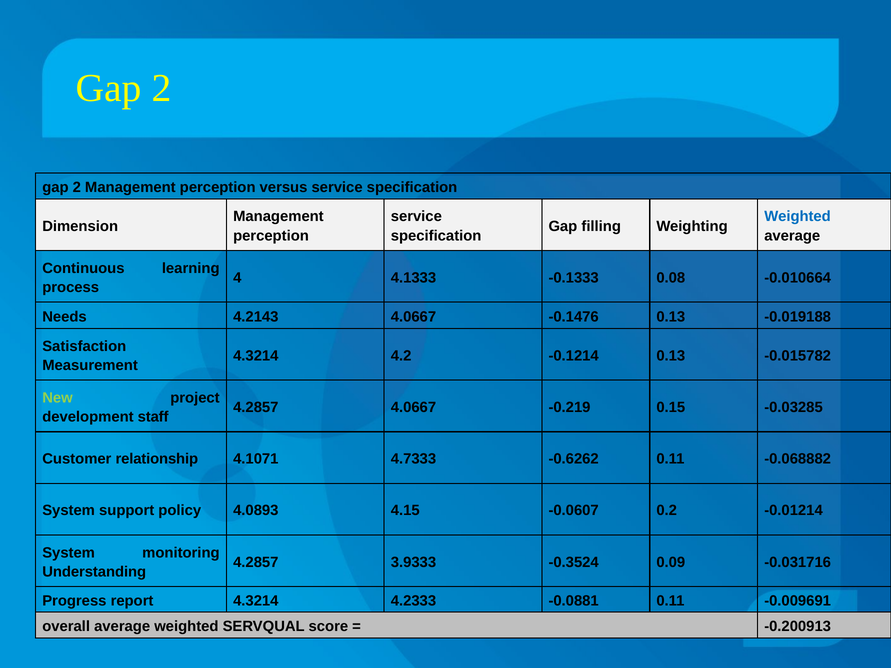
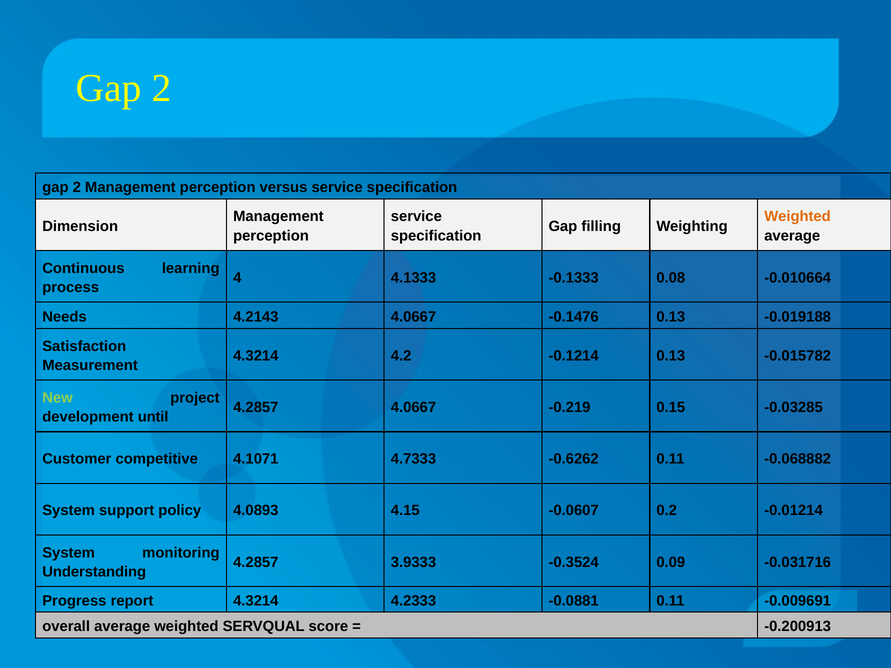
Weighted at (797, 217) colour: blue -> orange
staff: staff -> until
relationship: relationship -> competitive
